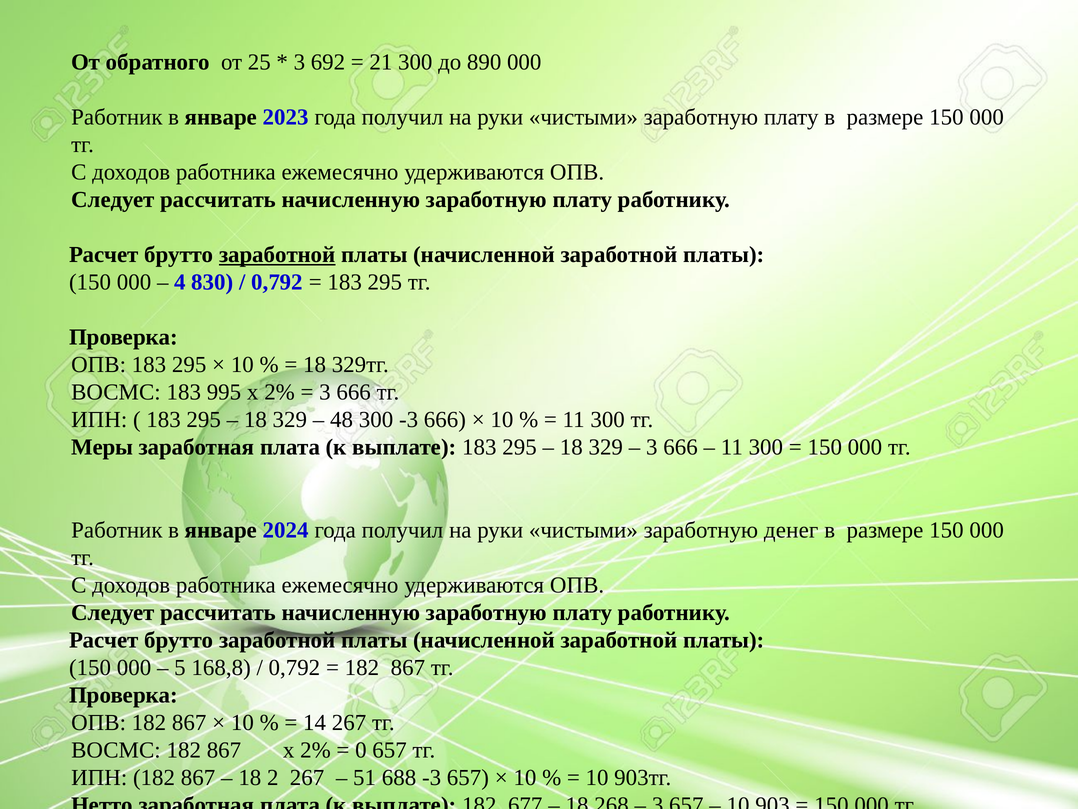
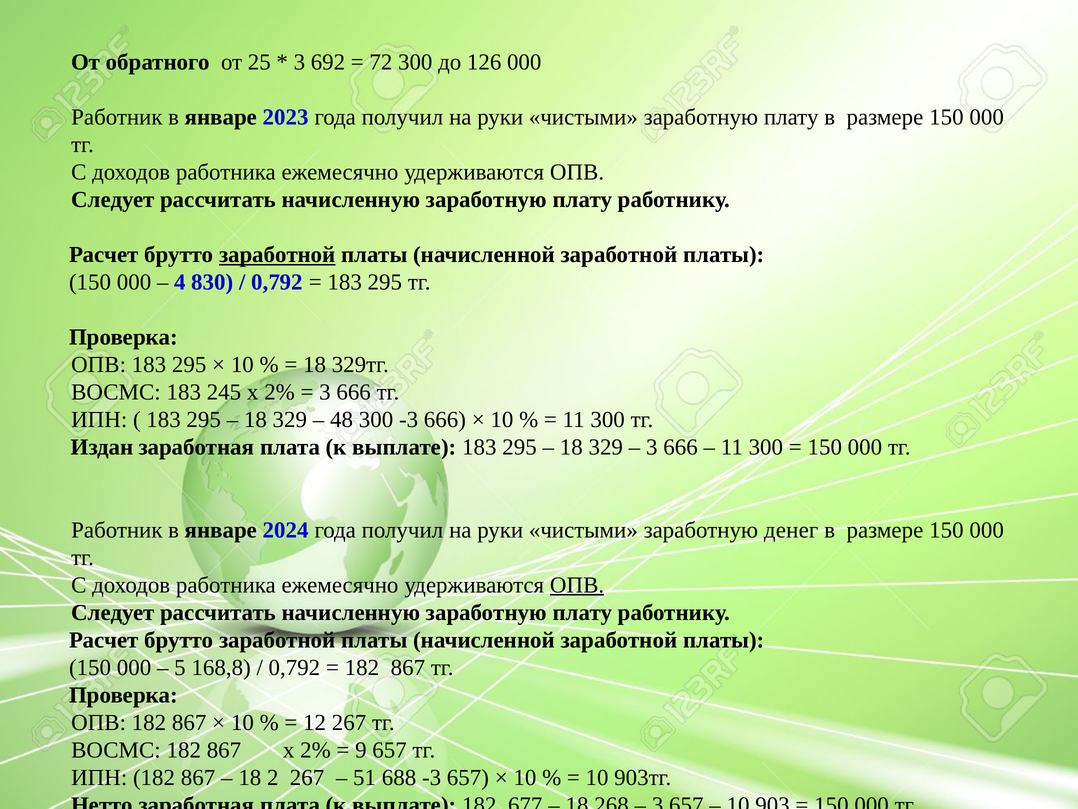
21: 21 -> 72
890: 890 -> 126
995: 995 -> 245
Меры: Меры -> Издан
ОПВ at (577, 585) underline: none -> present
14: 14 -> 12
0: 0 -> 9
